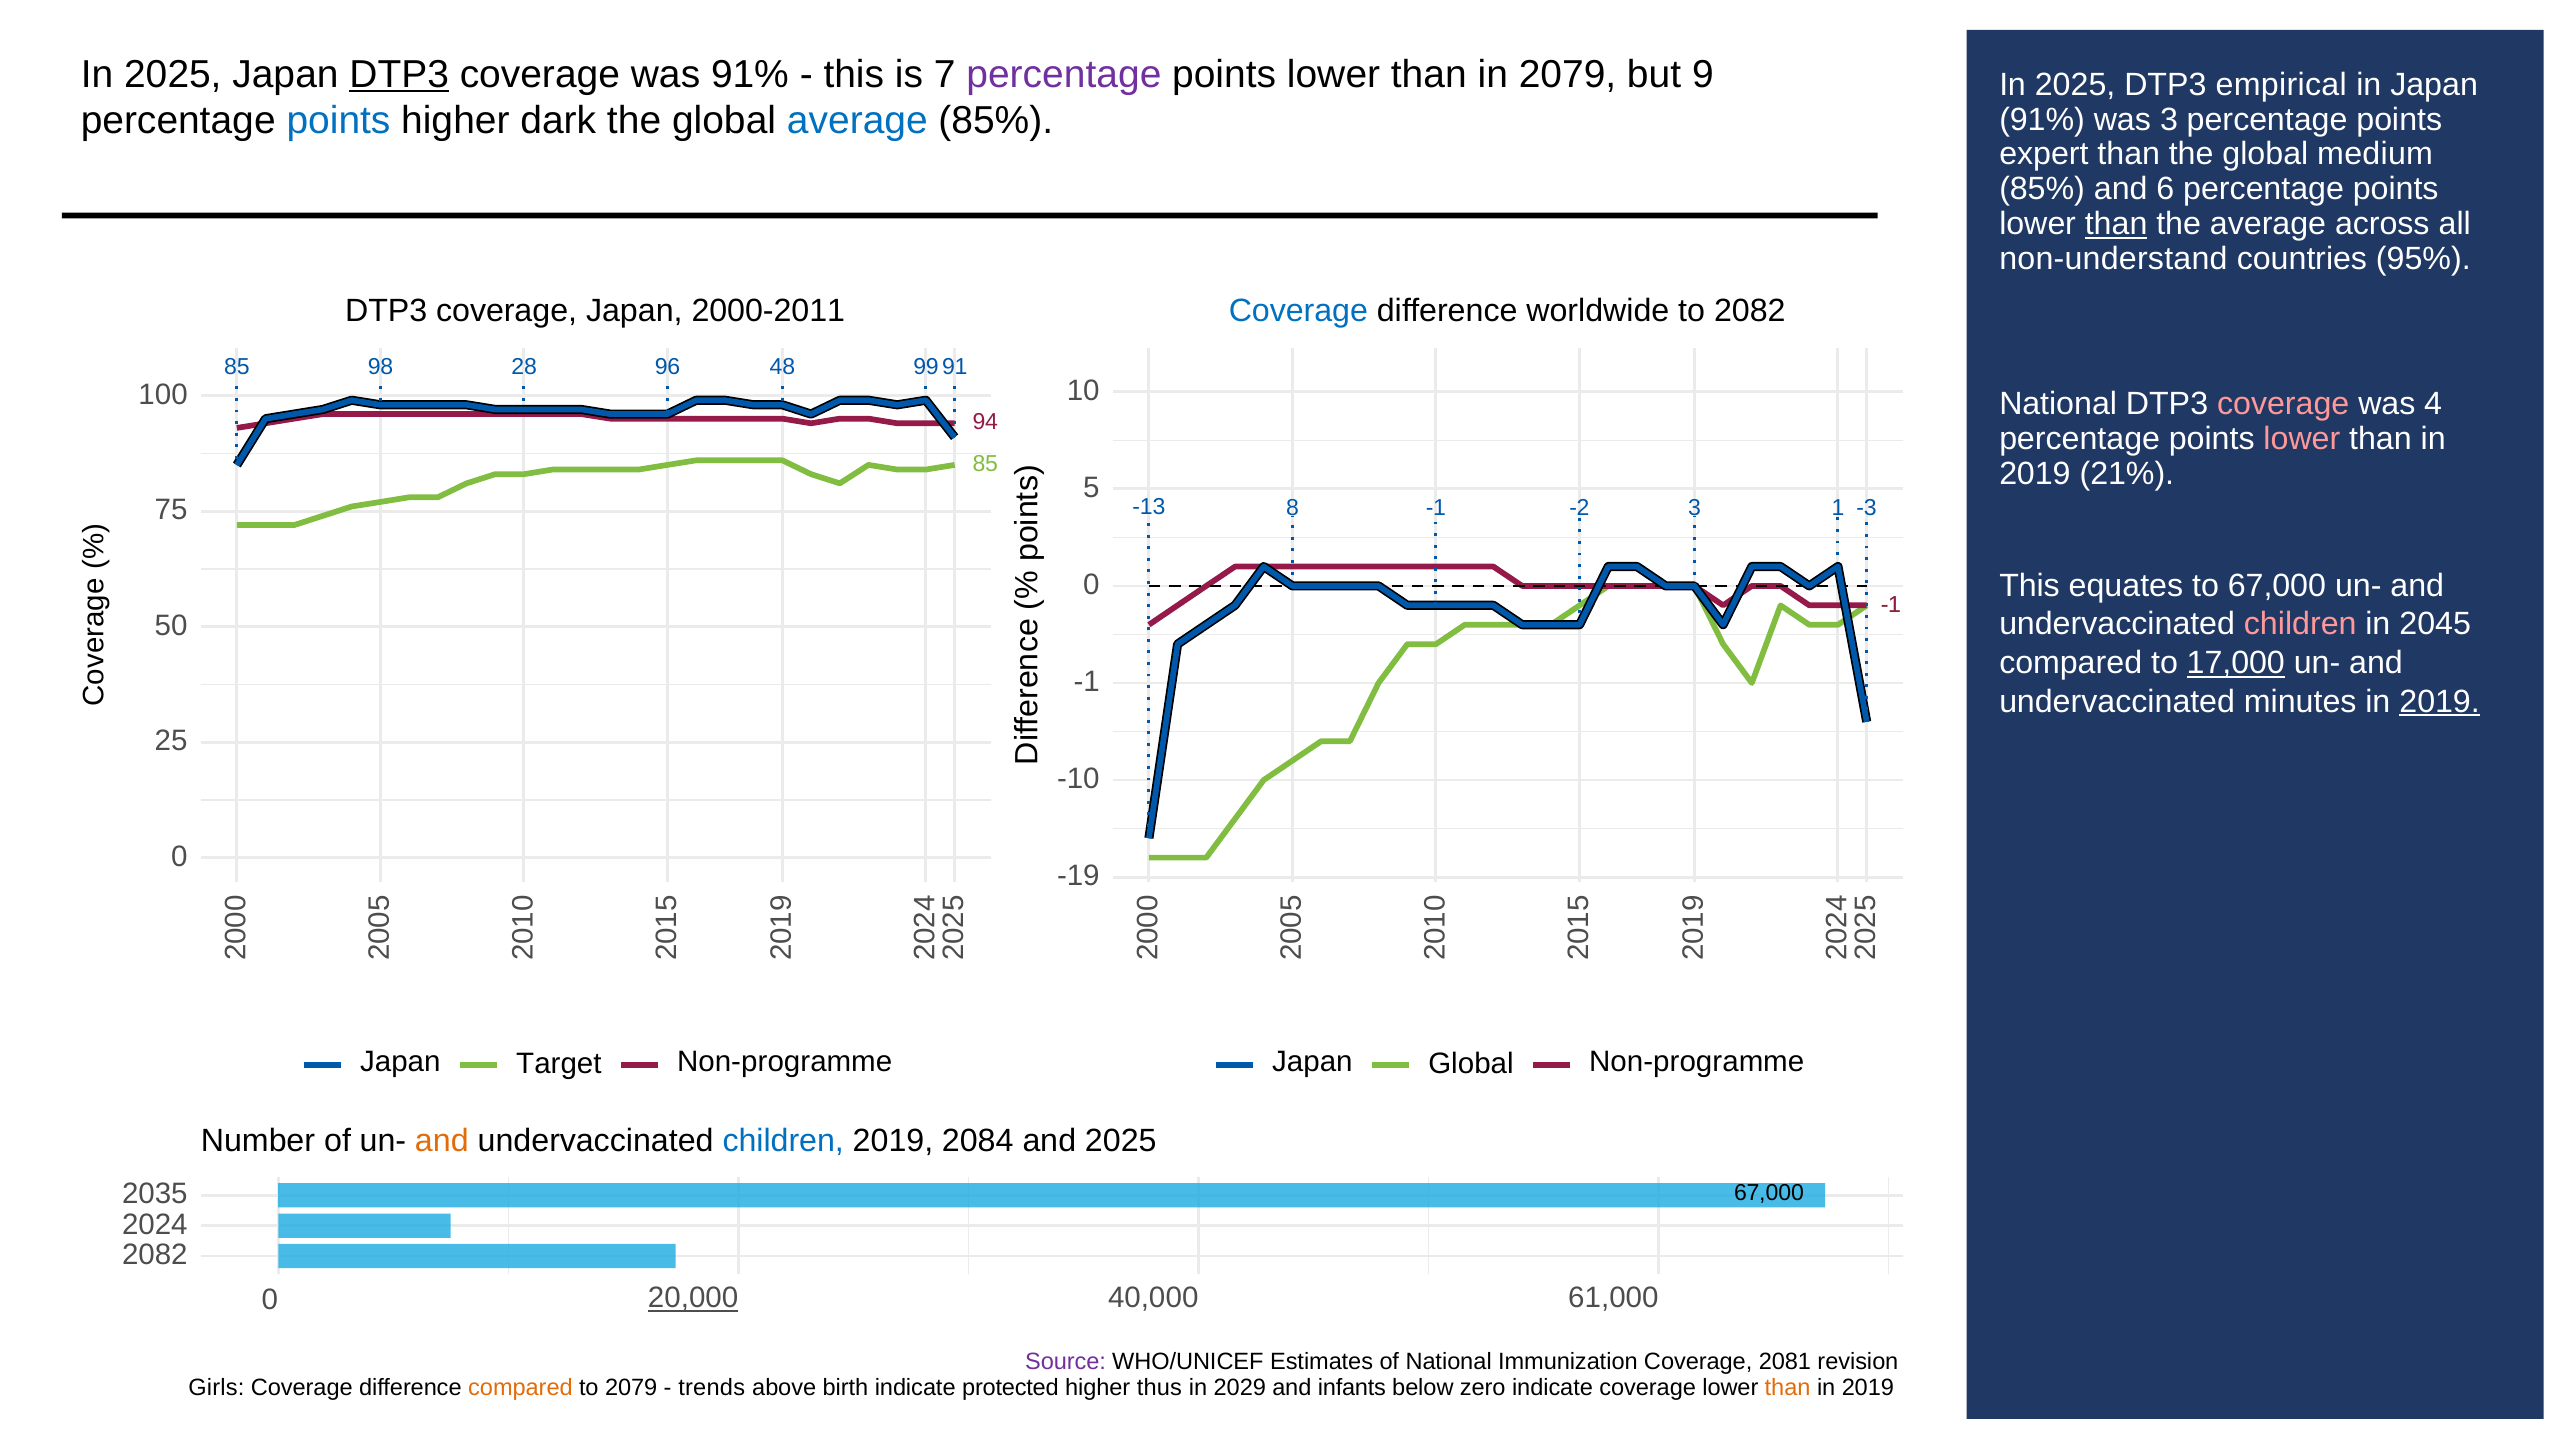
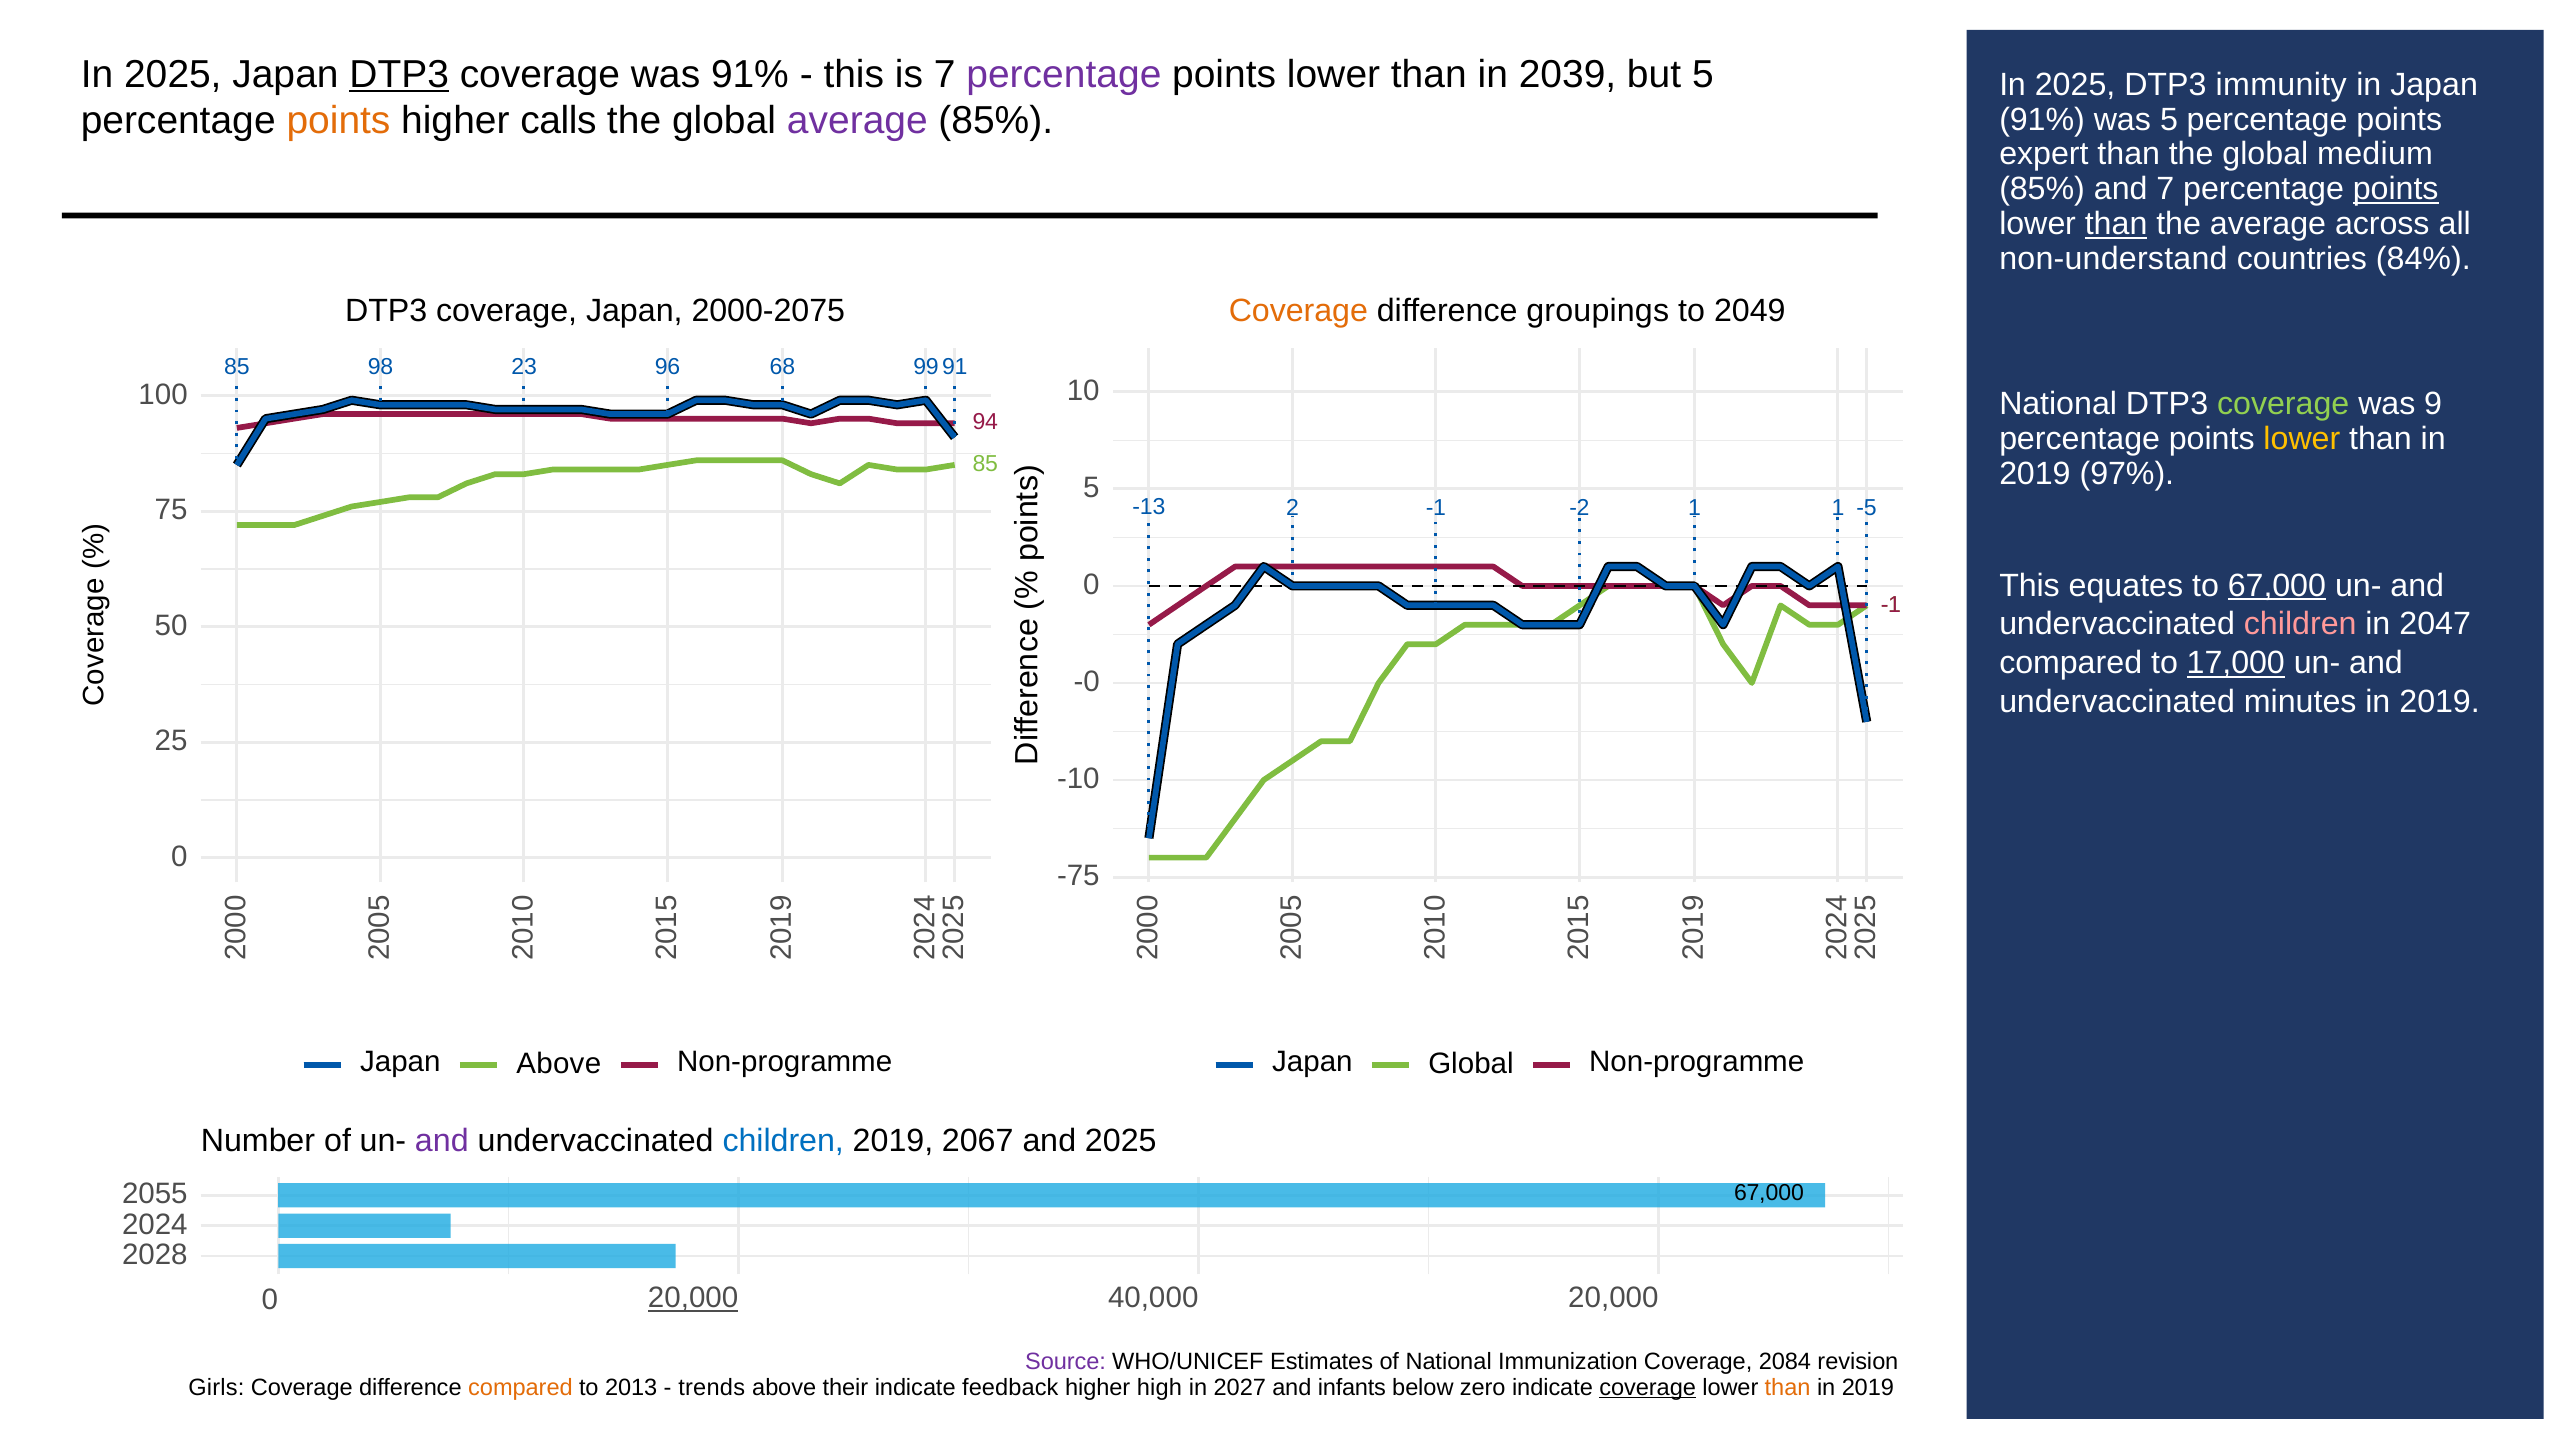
in 2079: 2079 -> 2039
but 9: 9 -> 5
empirical: empirical -> immunity
points at (339, 121) colour: blue -> orange
dark: dark -> calls
average at (857, 121) colour: blue -> purple
was 3: 3 -> 5
and 6: 6 -> 7
points at (2396, 189) underline: none -> present
95%: 95% -> 84%
2000-2011: 2000-2011 -> 2000-2075
Coverage at (1298, 311) colour: blue -> orange
worldwide: worldwide -> groupings
to 2082: 2082 -> 2049
28: 28 -> 23
48: 48 -> 68
coverage at (2283, 404) colour: pink -> light green
was 4: 4 -> 9
lower at (2302, 439) colour: pink -> yellow
21%: 21% -> 97%
-13 8: 8 -> 2
-2 3: 3 -> 1
-3: -3 -> -5
67,000 at (2277, 585) underline: none -> present
2045: 2045 -> 2047
-1 at (1087, 682): -1 -> -0
2019 at (2440, 701) underline: present -> none
-19: -19 -> -75
Japan Target: Target -> Above
and at (442, 1141) colour: orange -> purple
2084: 2084 -> 2067
2035: 2035 -> 2055
2082 at (155, 1255): 2082 -> 2028
40,000 61,000: 61,000 -> 20,000
2081: 2081 -> 2084
to 2079: 2079 -> 2013
birth: birth -> their
protected: protected -> feedback
thus: thus -> high
2029: 2029 -> 2027
coverage at (1648, 1387) underline: none -> present
